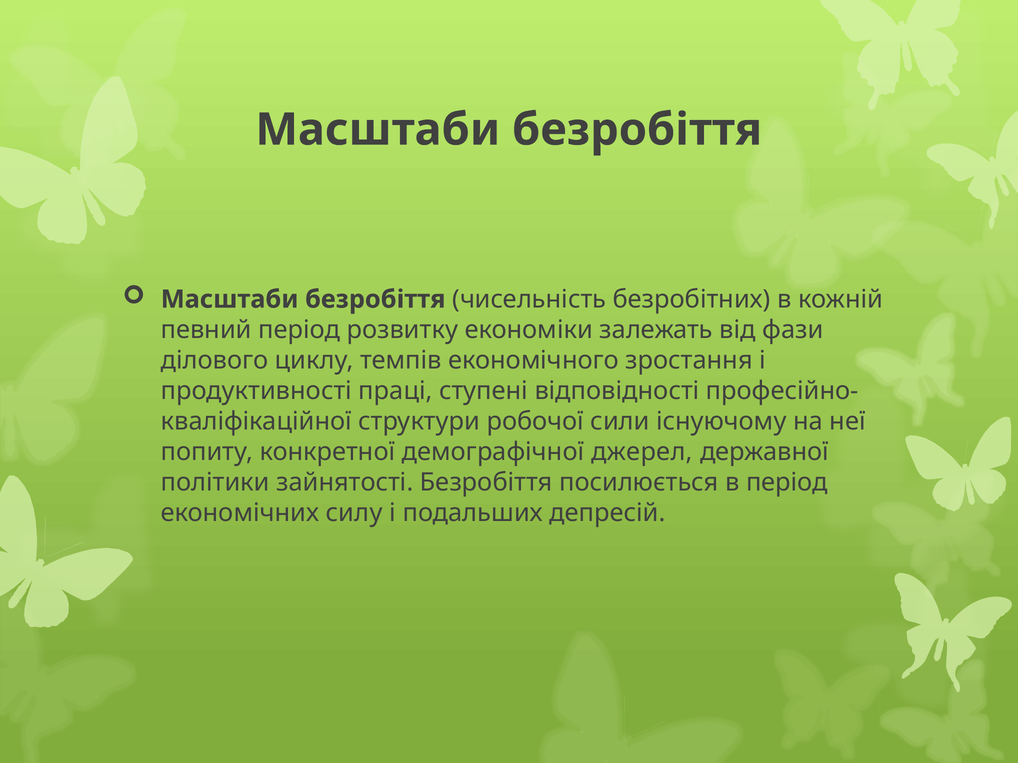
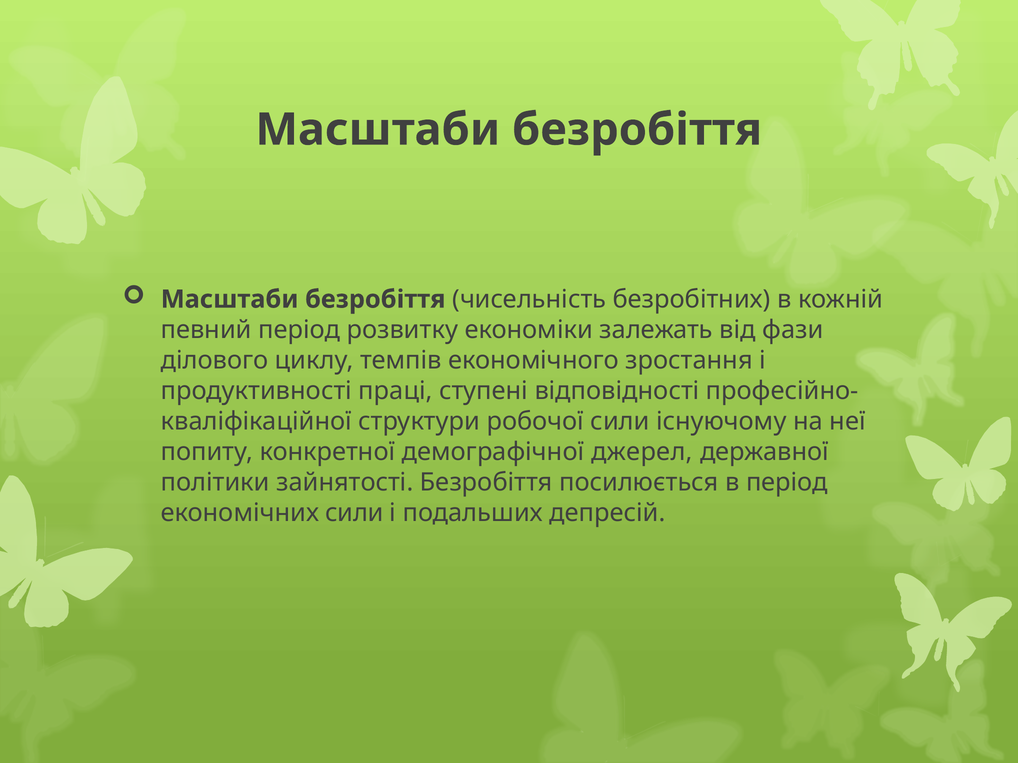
економічних силу: силу -> сили
